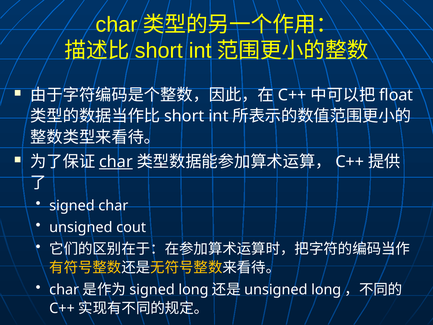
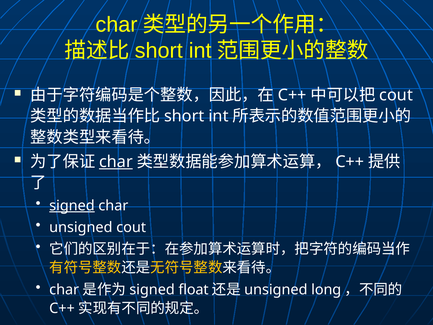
float at (396, 95): float -> cout
signed at (72, 206) underline: none -> present
signed long: long -> float
